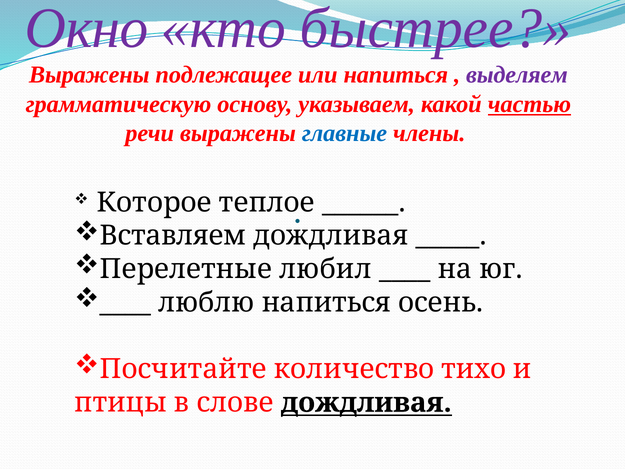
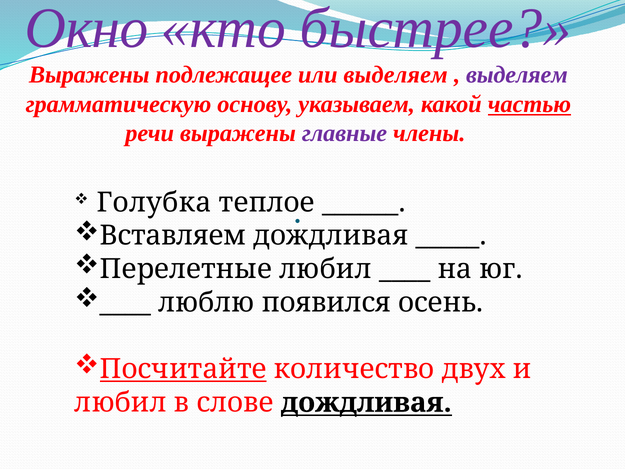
или напиться: напиться -> выделяем
главные colour: blue -> purple
Которое: Которое -> Голубка
люблю напиться: напиться -> появился
Посчитайте underline: none -> present
тихо: тихо -> двух
птицы at (121, 402): птицы -> любил
